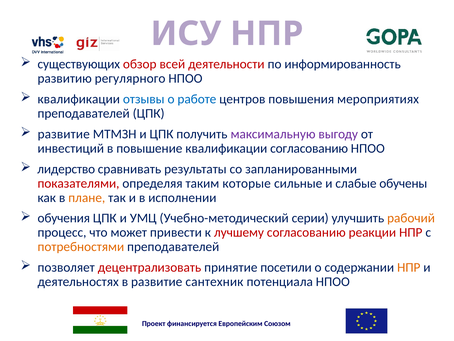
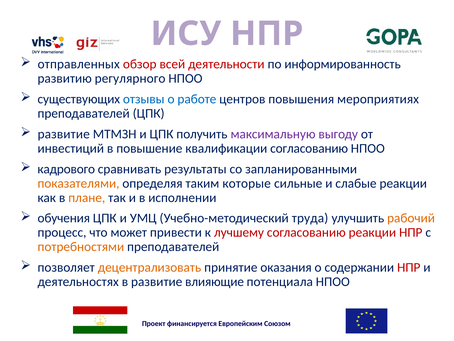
существующих: существующих -> отправленных
квалификации at (79, 99): квалификации -> существующих
лидерство: лидерство -> кадрового
показателями colour: red -> orange
слабые обучены: обучены -> реакции
серии: серии -> труда
децентрализовать colour: red -> orange
посетили: посетили -> оказания
НПР at (409, 267) colour: orange -> red
сантехник: сантехник -> влияющие
